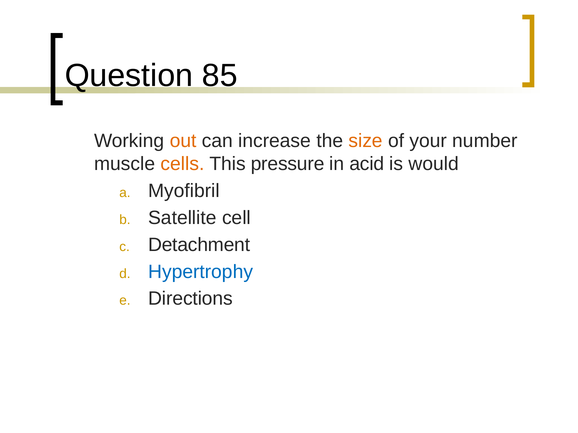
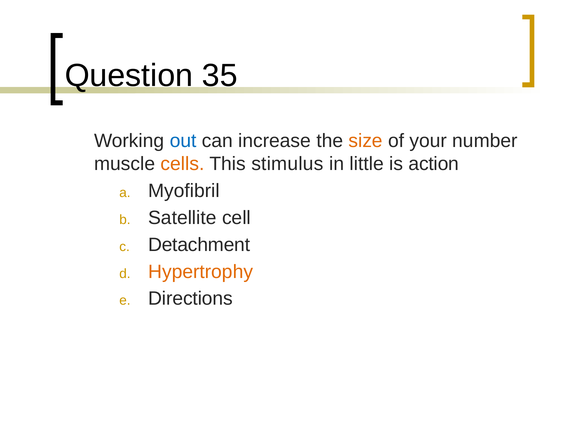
85: 85 -> 35
out colour: orange -> blue
pressure: pressure -> stimulus
acid: acid -> little
would: would -> action
Hypertrophy colour: blue -> orange
